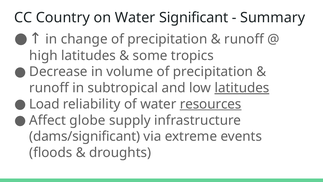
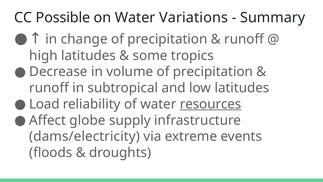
Country: Country -> Possible
Significant: Significant -> Variations
latitudes at (242, 88) underline: present -> none
dams/significant: dams/significant -> dams/electricity
